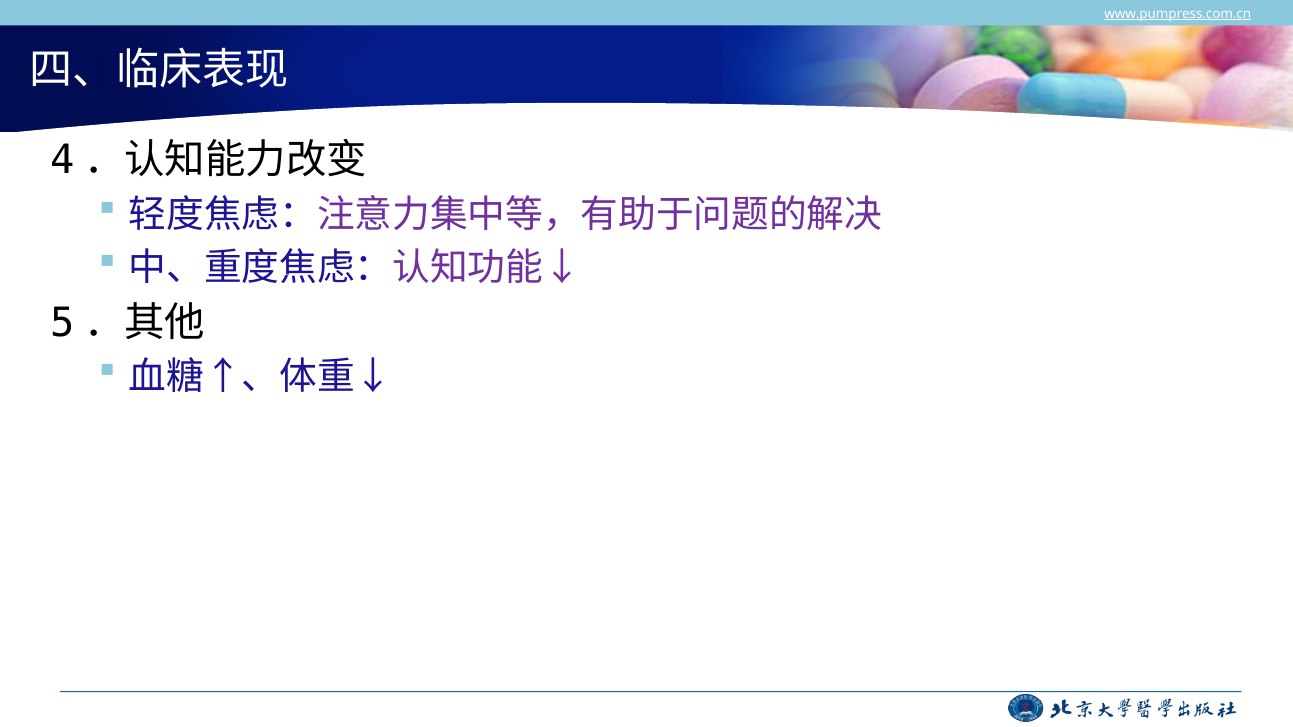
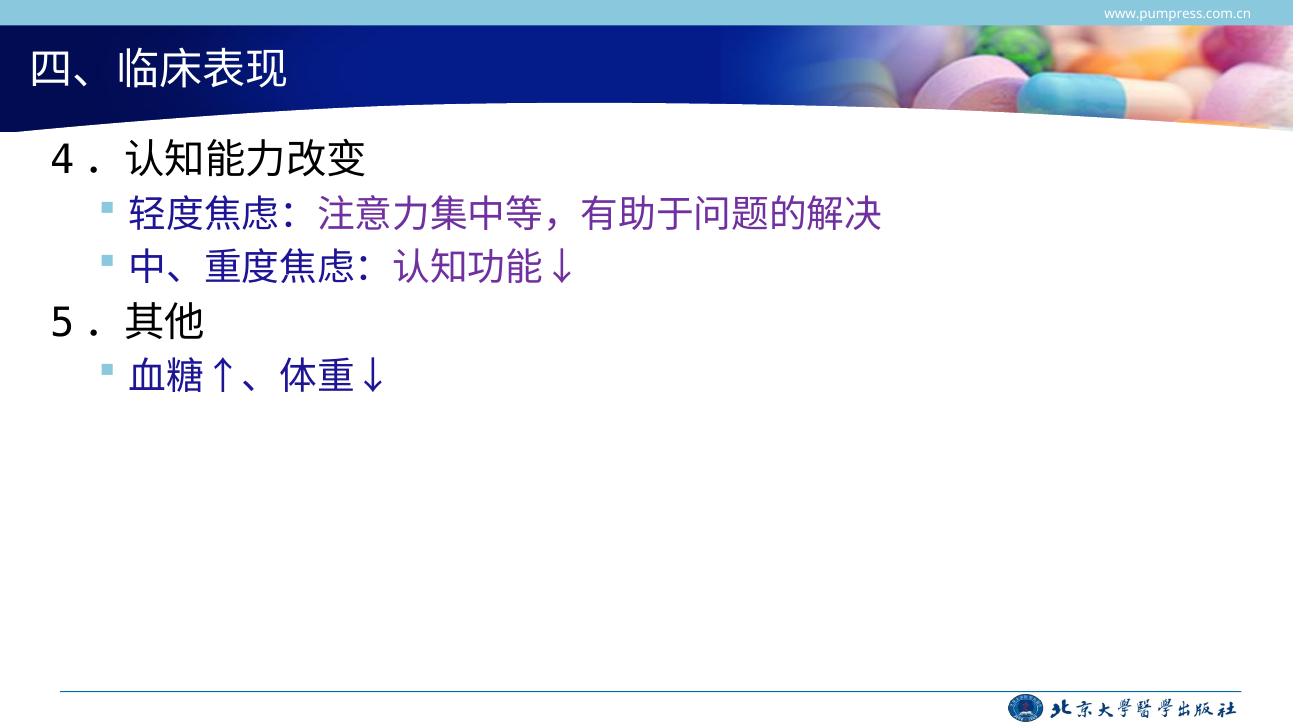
www.pumpress.com.cn underline: present -> none
